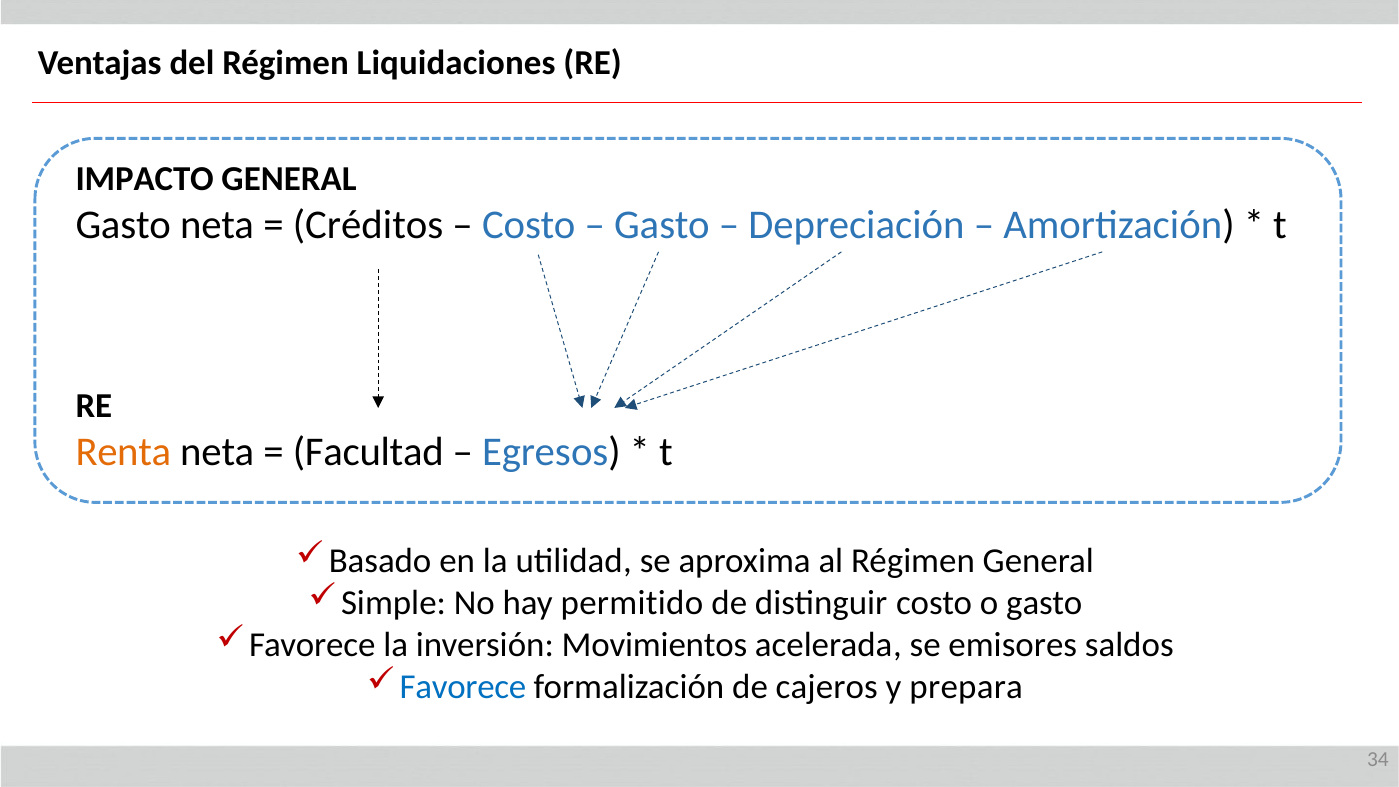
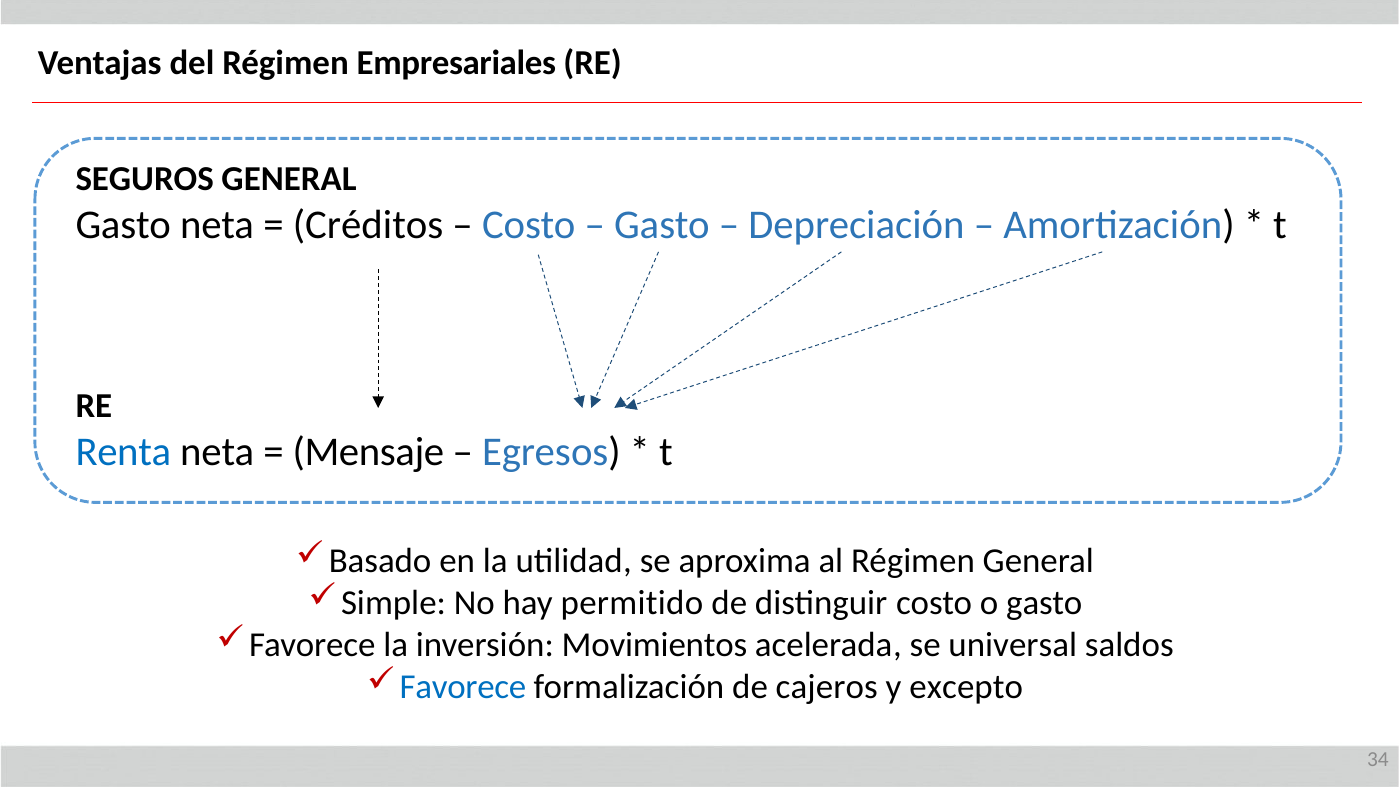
Liquidaciones: Liquidaciones -> Empresariales
IMPACTO: IMPACTO -> SEGUROS
Renta colour: orange -> blue
Facultad: Facultad -> Mensaje
emisores: emisores -> universal
prepara: prepara -> excepto
